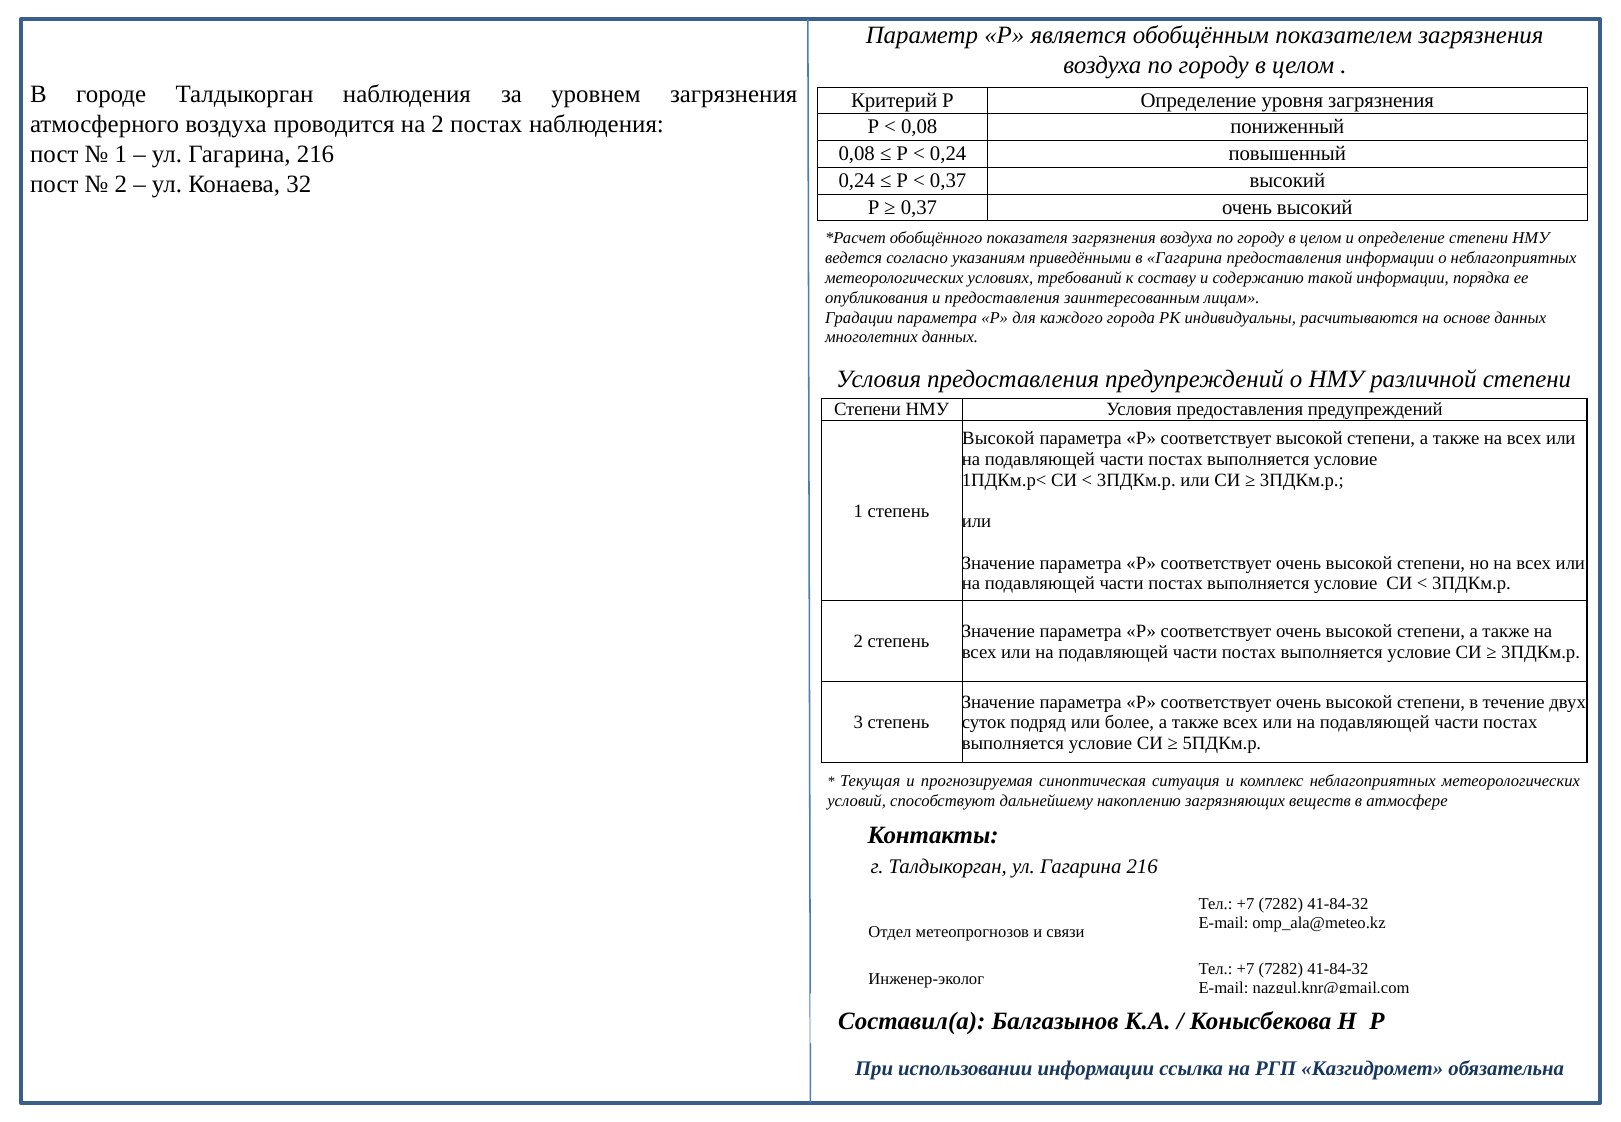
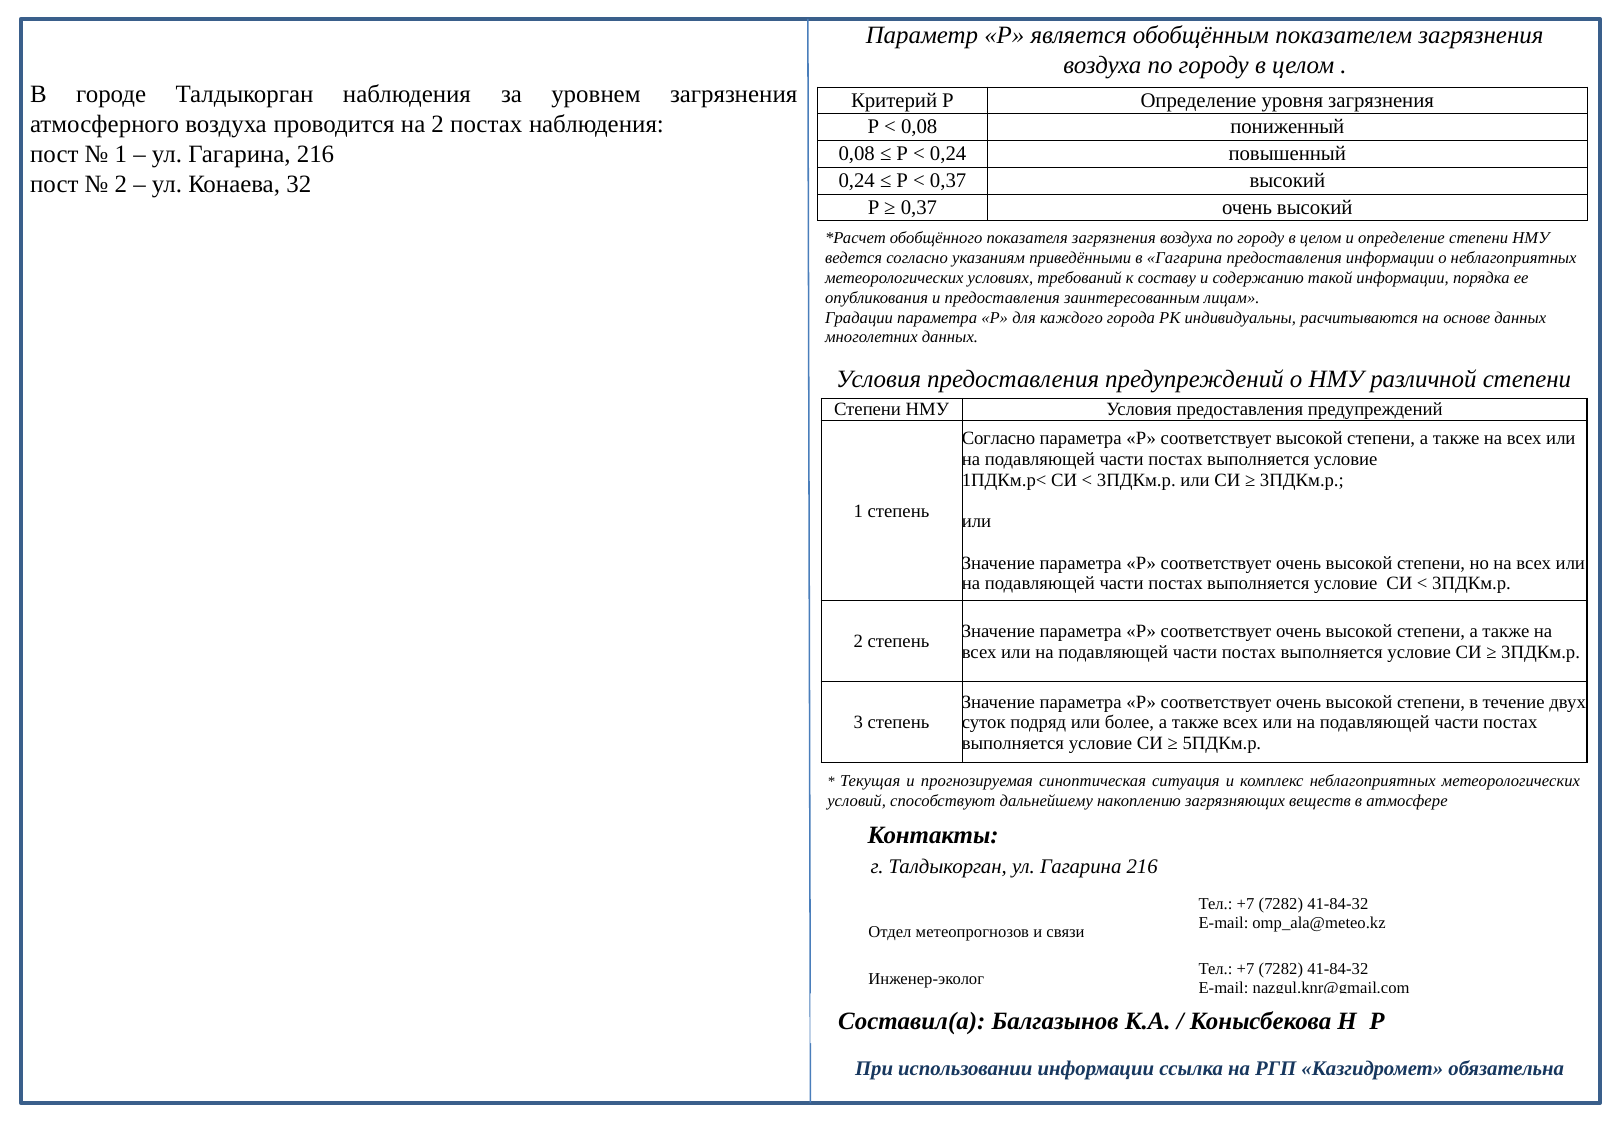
Высокой at (998, 439): Высокой -> Согласно
